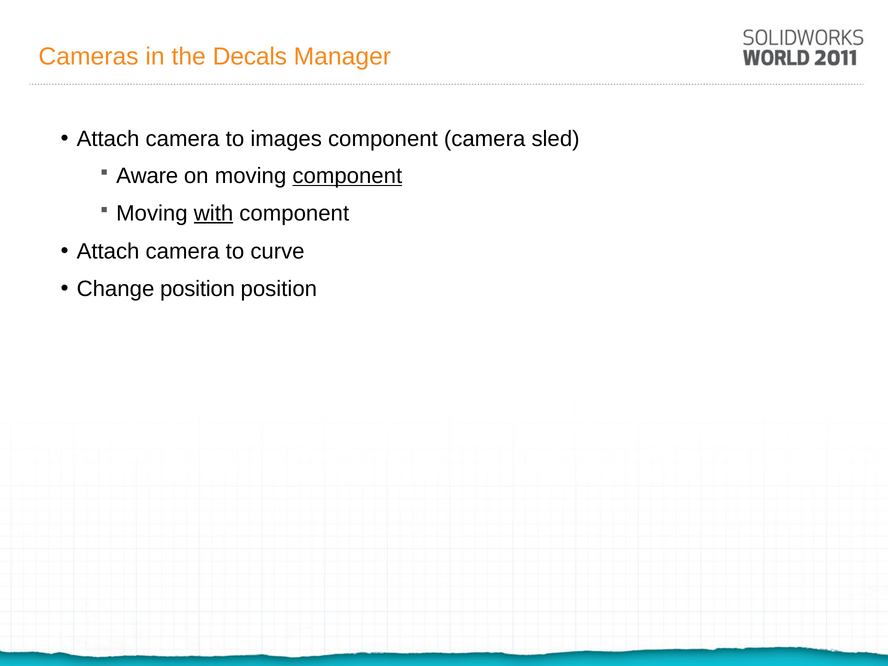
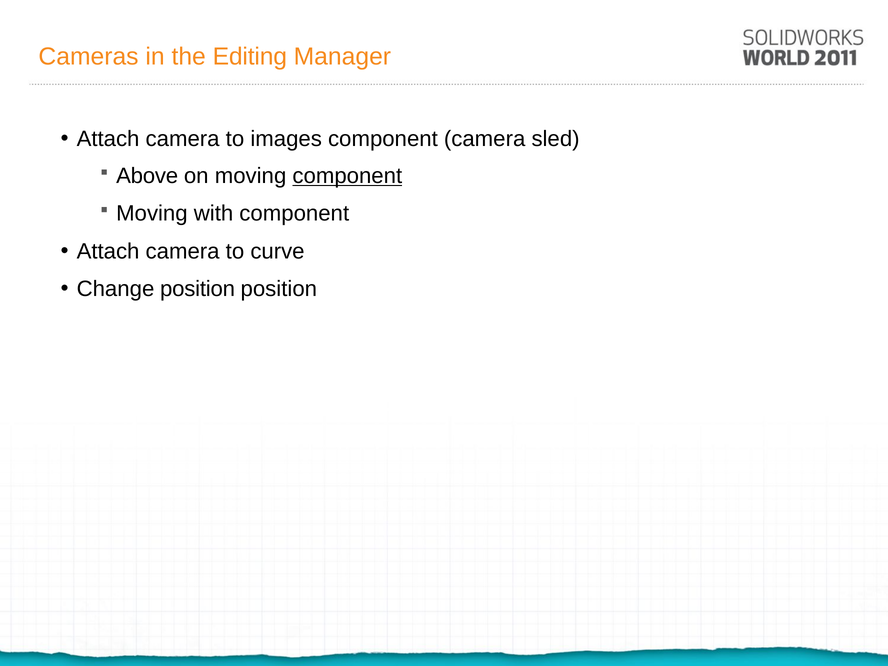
Decals: Decals -> Editing
Aware: Aware -> Above
with underline: present -> none
